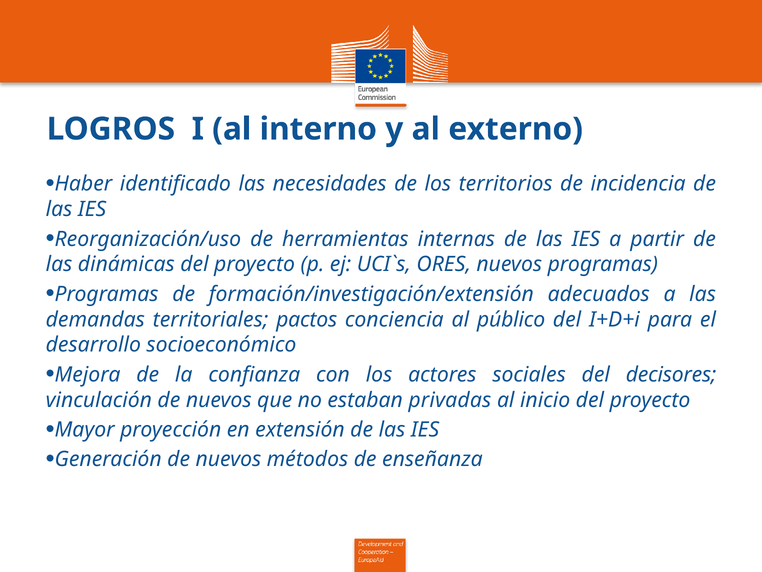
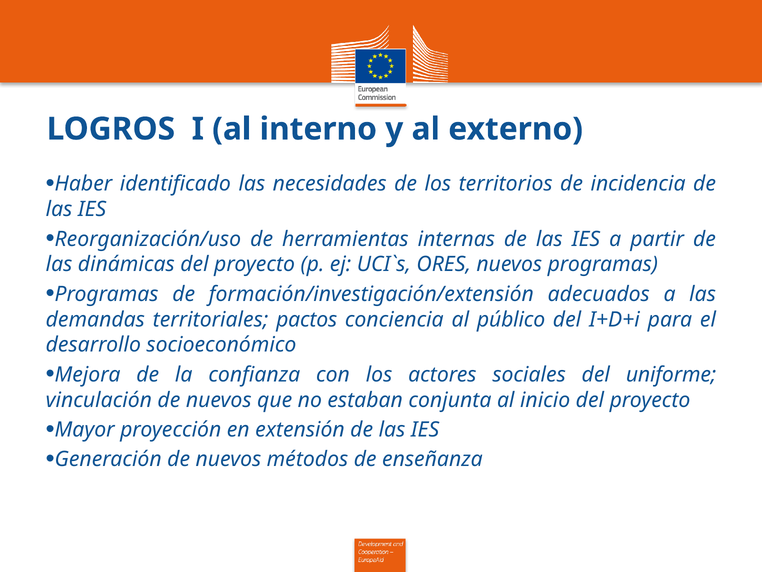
decisores: decisores -> uniforme
privadas: privadas -> conjunta
